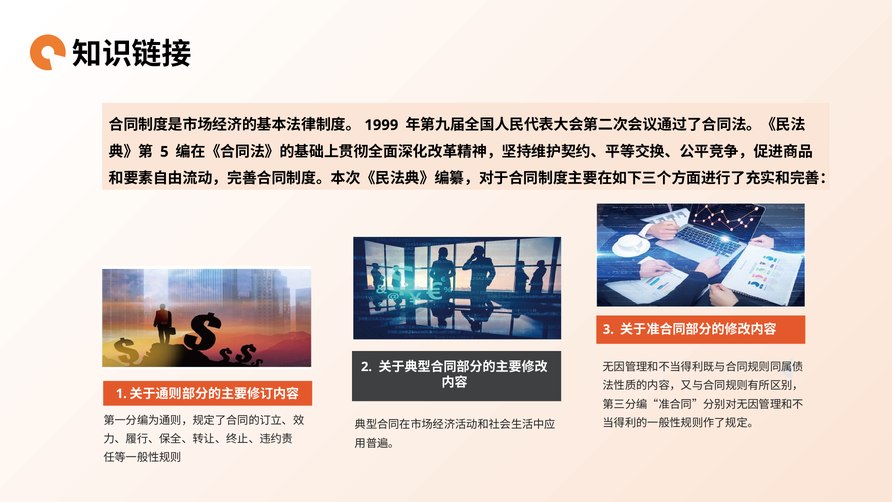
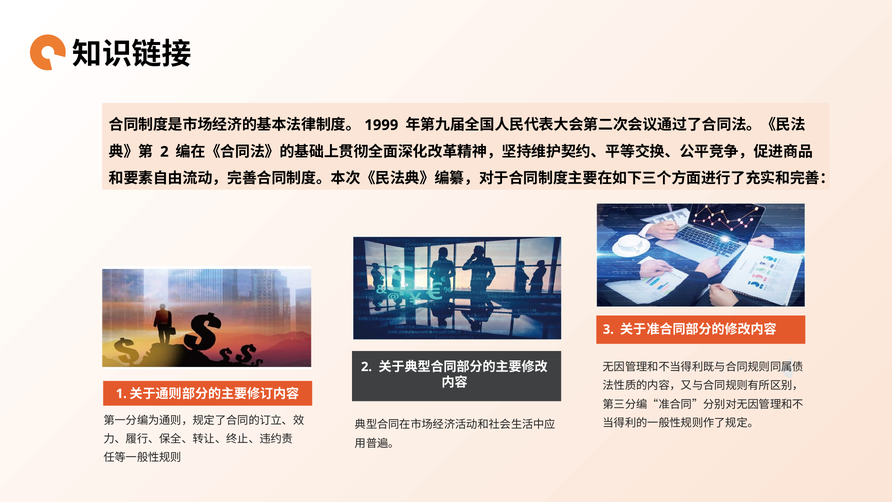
5 at (164, 152): 5 -> 2
